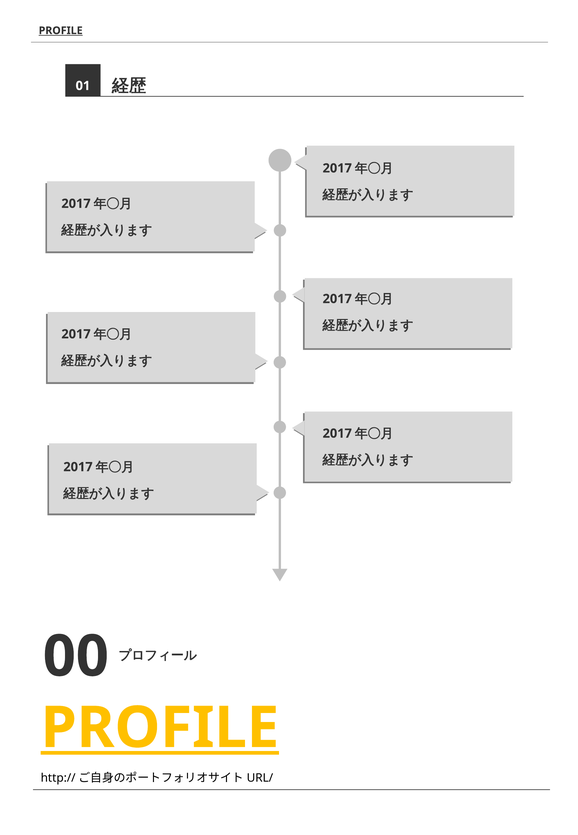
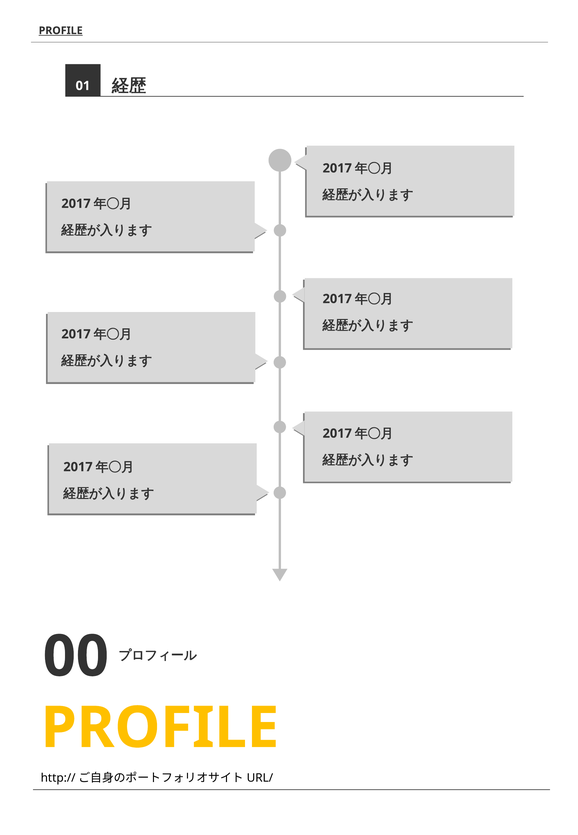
PROFILE at (160, 728) underline: present -> none
